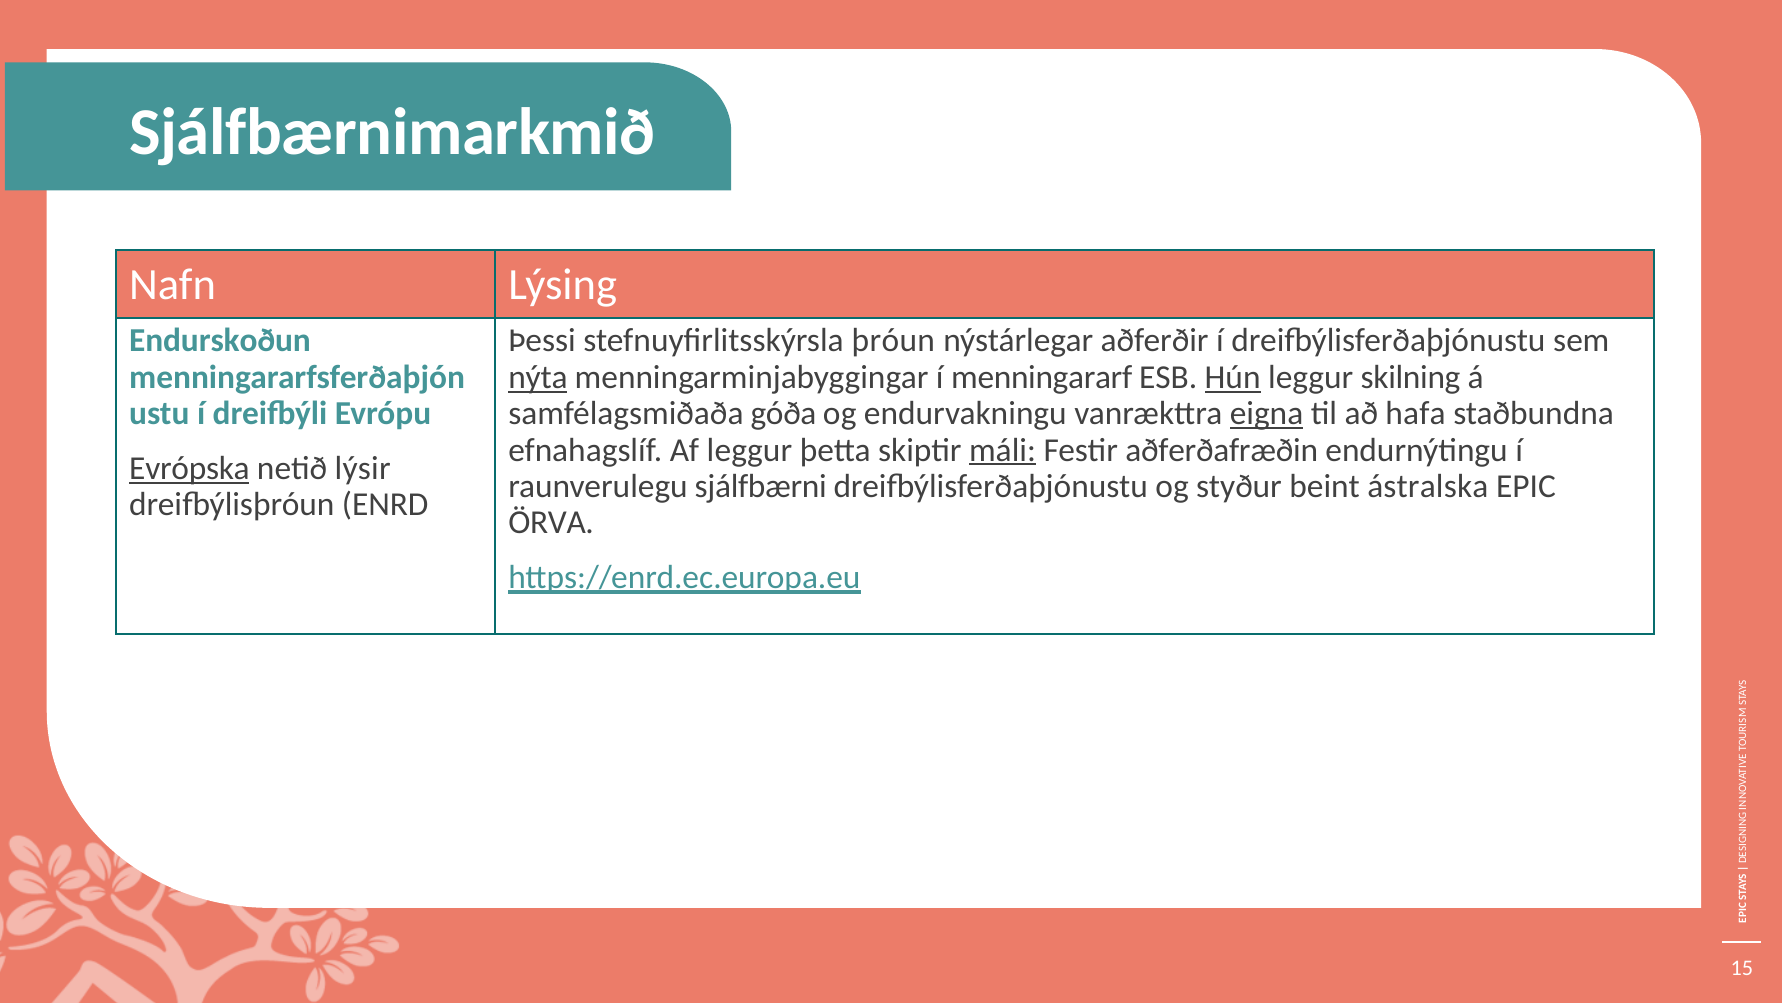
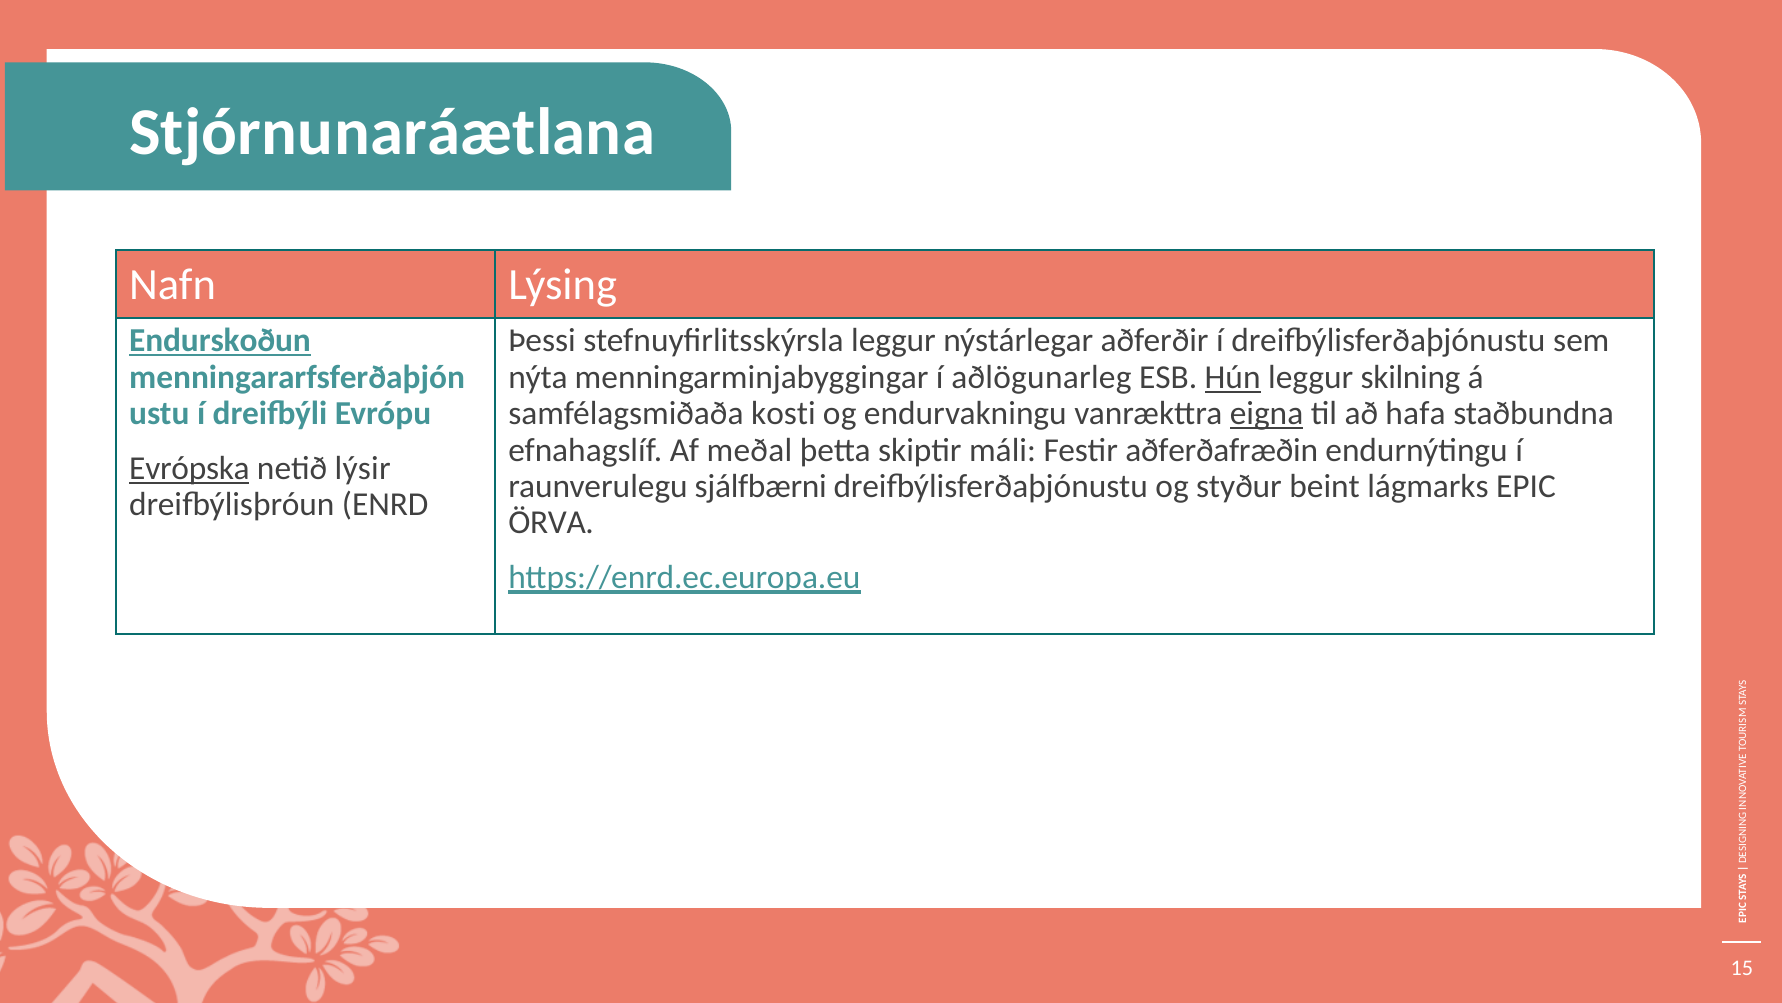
Sjálfbærnimarkmið: Sjálfbærnimarkmið -> Stjórnunaráætlana
Endurskoðun underline: none -> present
stefnuyfirlitsskýrsla þróun: þróun -> leggur
nýta underline: present -> none
menningararf: menningararf -> aðlögunarleg
góða: góða -> kosti
Af leggur: leggur -> meðal
máli underline: present -> none
ástralska: ástralska -> lágmarks
